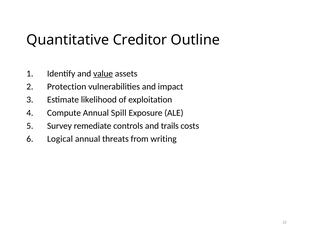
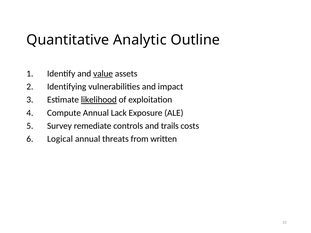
Creditor: Creditor -> Analytic
Protection: Protection -> Identifying
likelihood underline: none -> present
Spill: Spill -> Lack
writing: writing -> written
